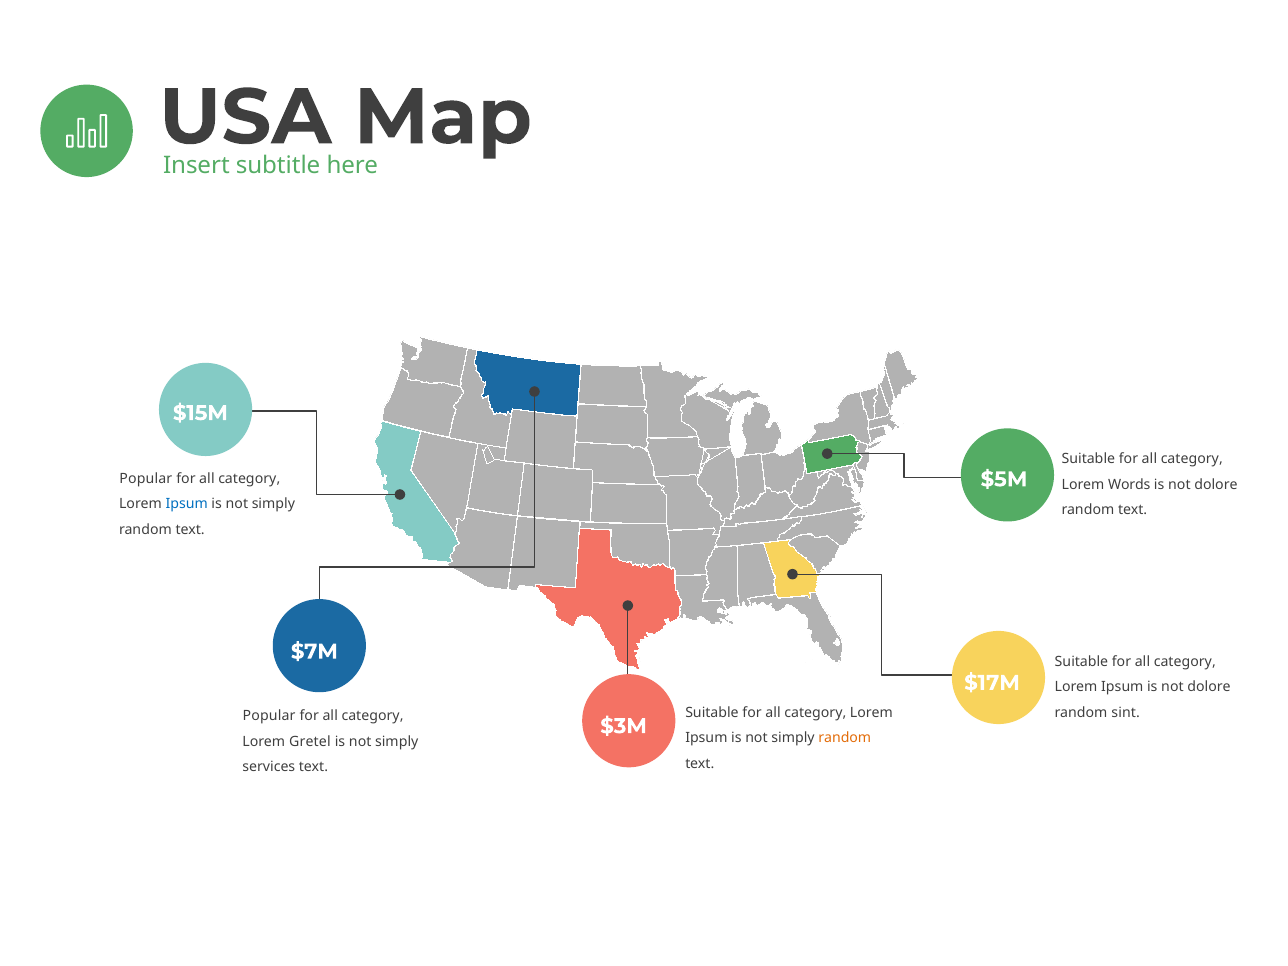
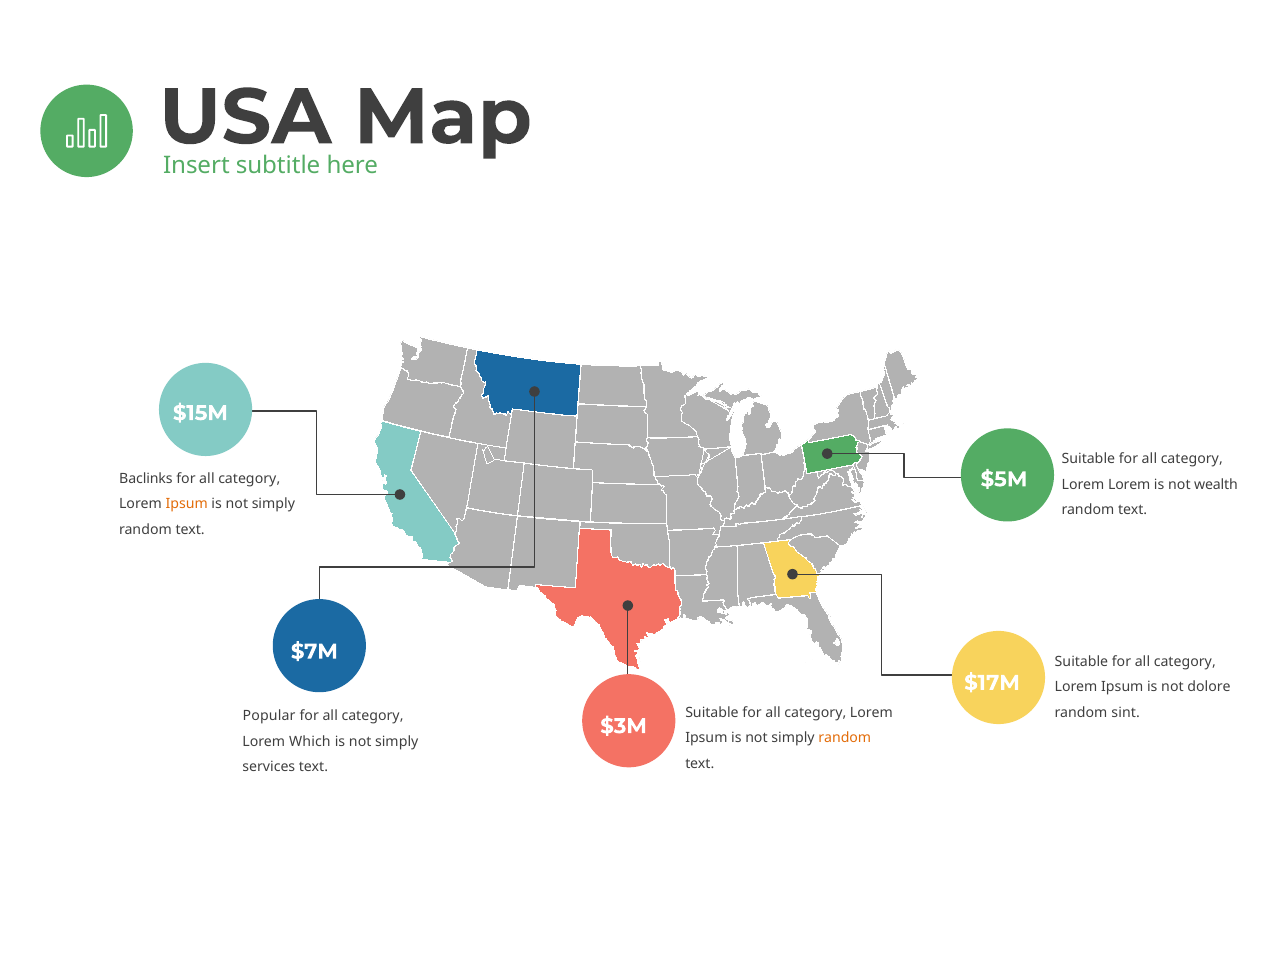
Popular at (146, 479): Popular -> Baclinks
Lorem Words: Words -> Lorem
dolore at (1216, 484): dolore -> wealth
Ipsum at (187, 504) colour: blue -> orange
Gretel: Gretel -> Which
